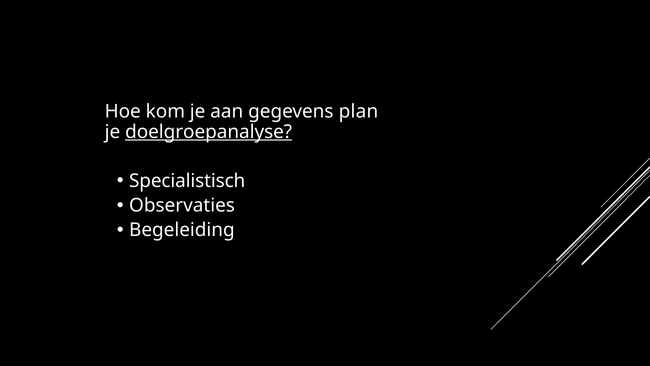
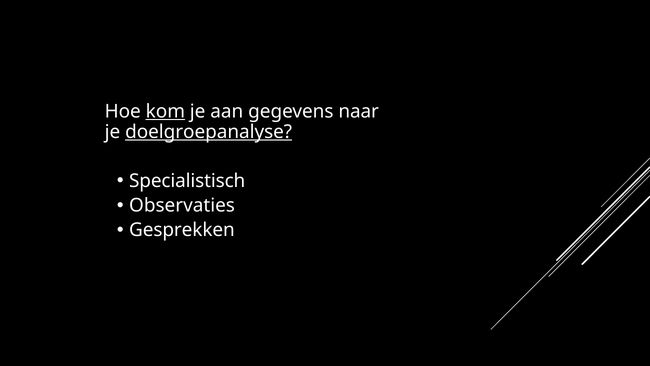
kom underline: none -> present
plan: plan -> naar
Begeleiding: Begeleiding -> Gesprekken
